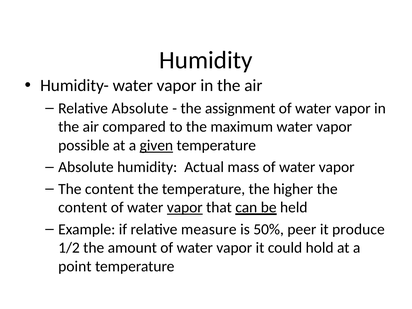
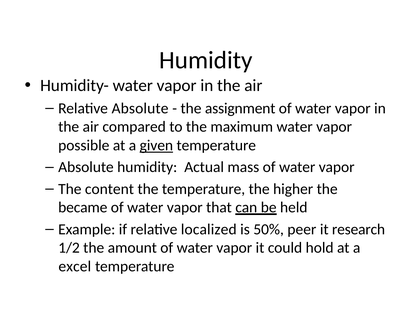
content at (83, 208): content -> became
vapor at (185, 208) underline: present -> none
measure: measure -> localized
produce: produce -> research
point: point -> excel
